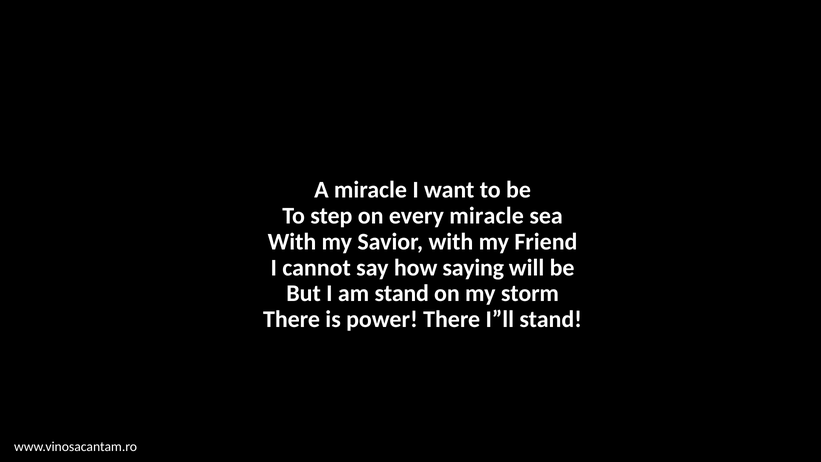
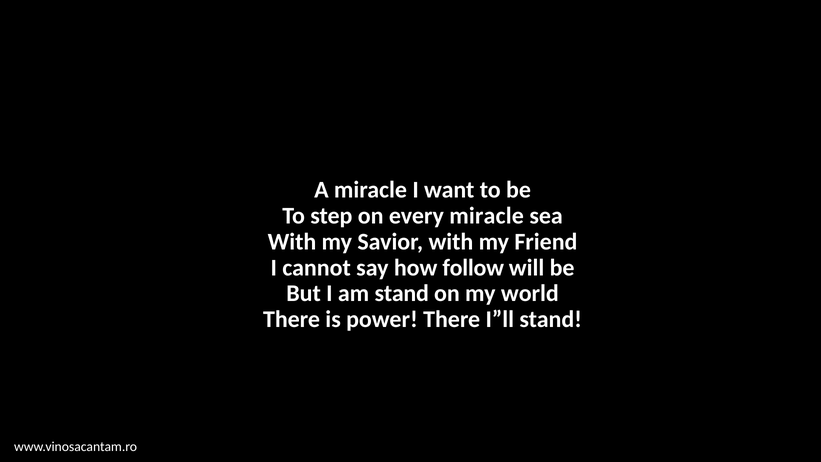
saying: saying -> follow
storm: storm -> world
